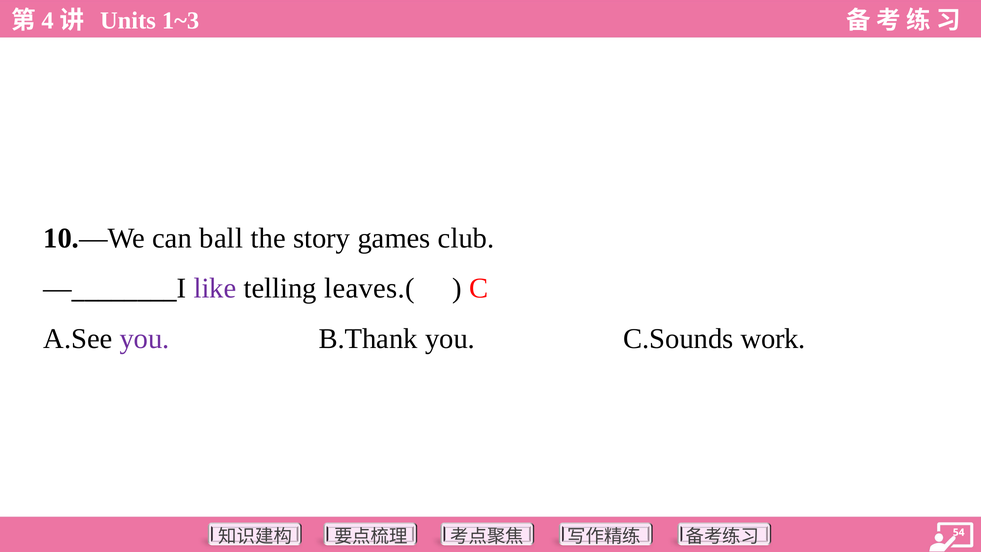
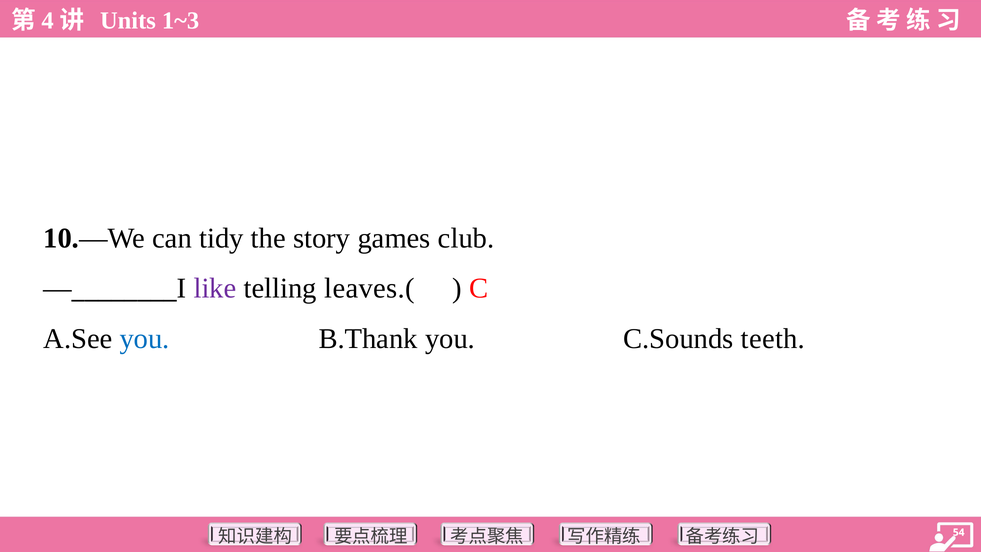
ball: ball -> tidy
you at (145, 339) colour: purple -> blue
work: work -> teeth
